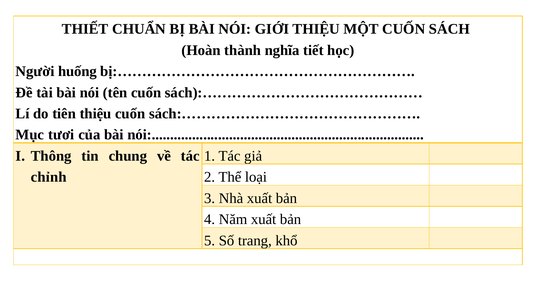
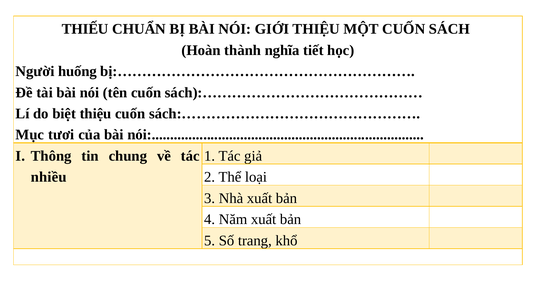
THIẾT: THIẾT -> THIẾU
tiên: tiên -> biệt
chỉnh: chỉnh -> nhiều
